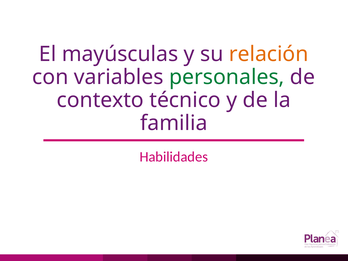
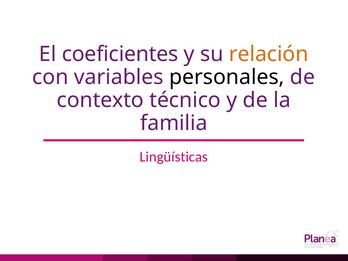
mayúsculas: mayúsculas -> coeficientes
personales colour: green -> black
Habilidades: Habilidades -> Lingüísticas
